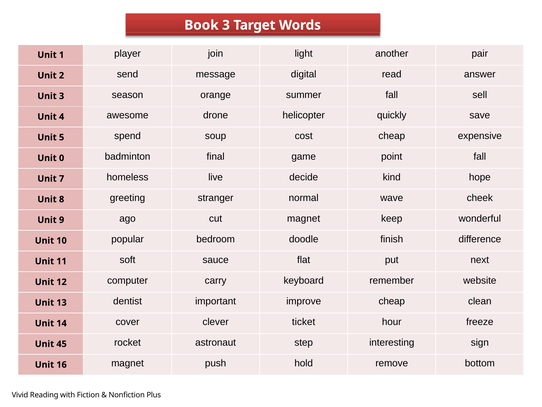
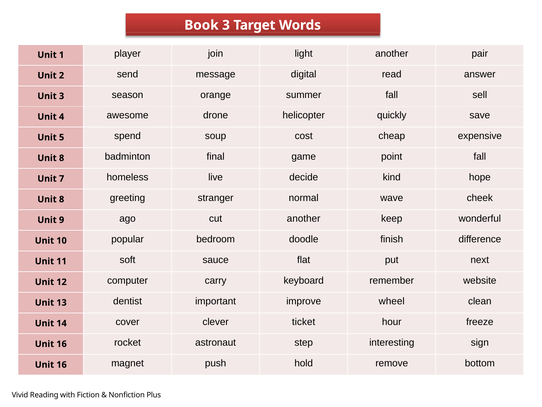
0 at (62, 158): 0 -> 8
cut magnet: magnet -> another
improve cheap: cheap -> wheel
45 at (62, 344): 45 -> 16
